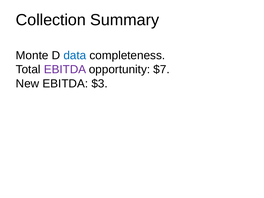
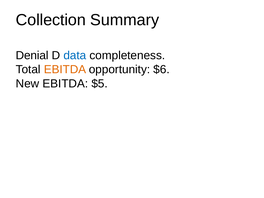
Monte: Monte -> Denial
EBITDA at (65, 69) colour: purple -> orange
$7: $7 -> $6
$3: $3 -> $5
